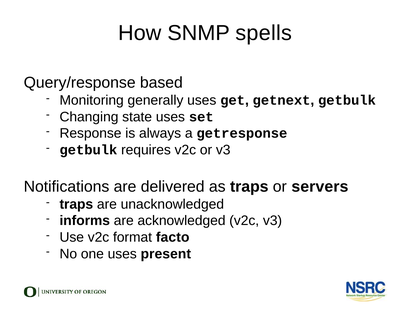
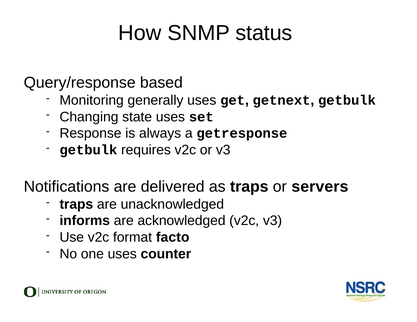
spells: spells -> status
present: present -> counter
